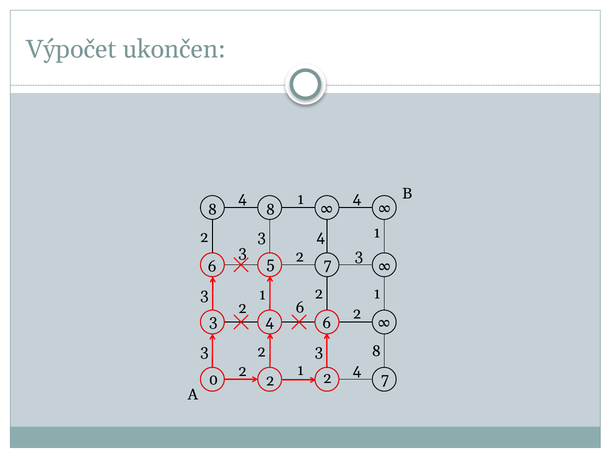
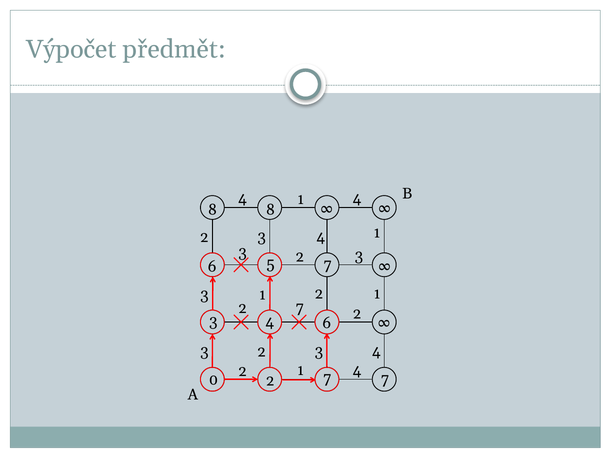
ukončen: ukončen -> předmět
6 at (300, 308): 6 -> 7
8 at (376, 351): 8 -> 4
2 at (327, 379): 2 -> 7
